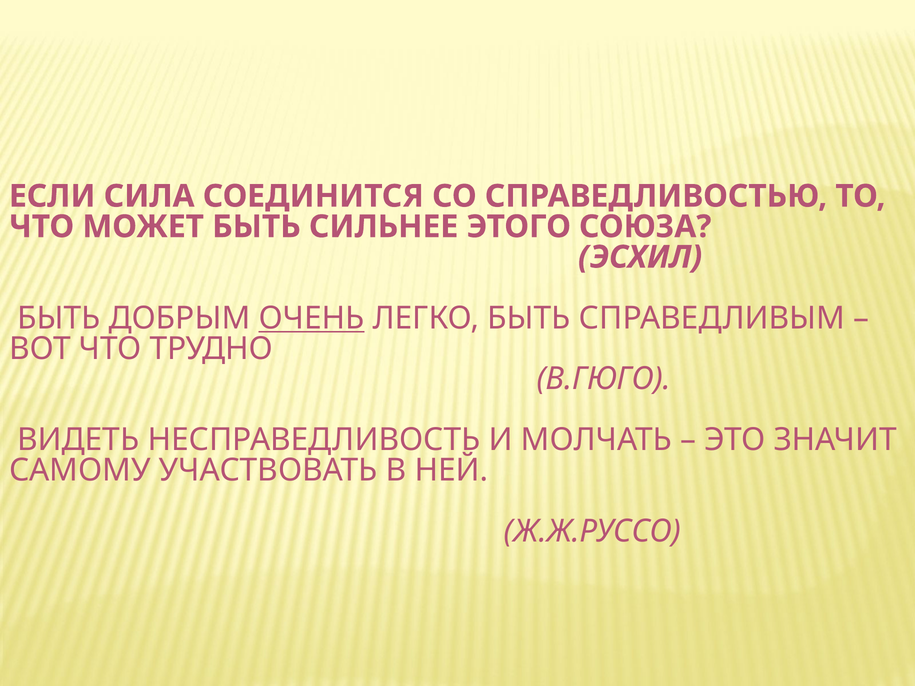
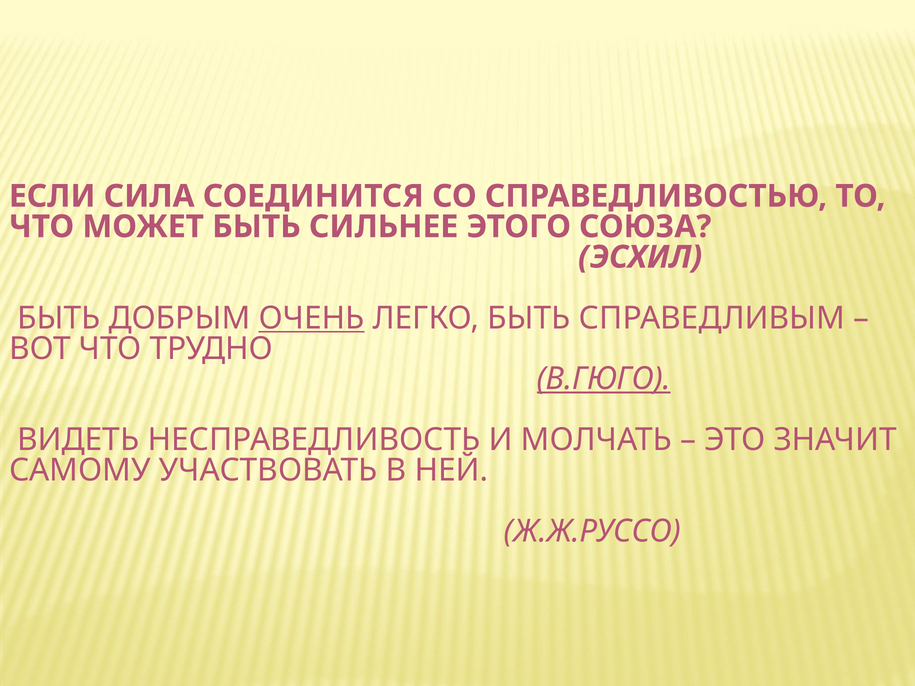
В.ГЮГО underline: none -> present
